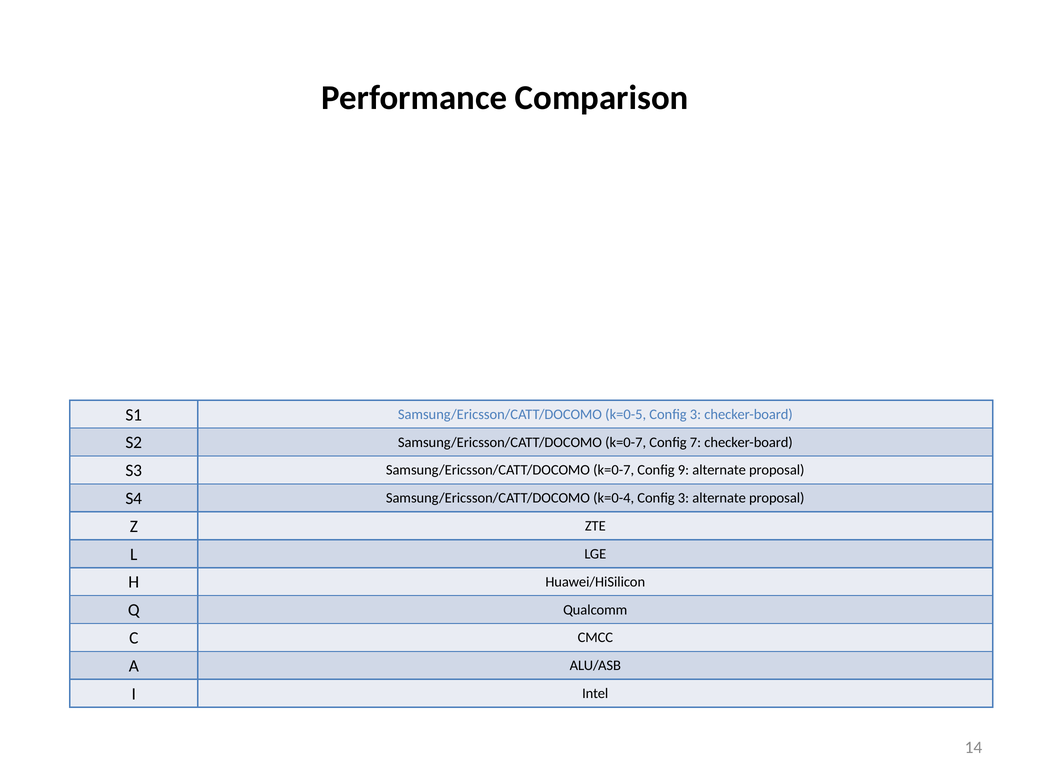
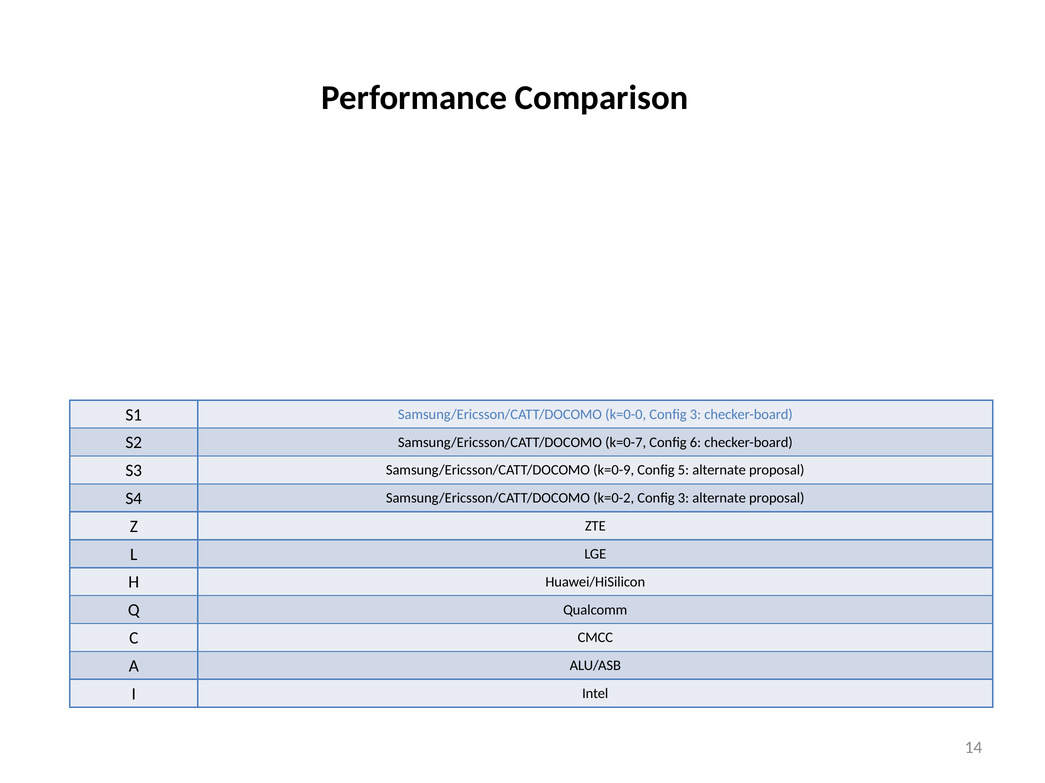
k=0-5: k=0-5 -> k=0-0
7: 7 -> 6
S3 Samsung/Ericsson/CATT/DOCOMO k=0-7: k=0-7 -> k=0-9
9: 9 -> 5
k=0-4: k=0-4 -> k=0-2
